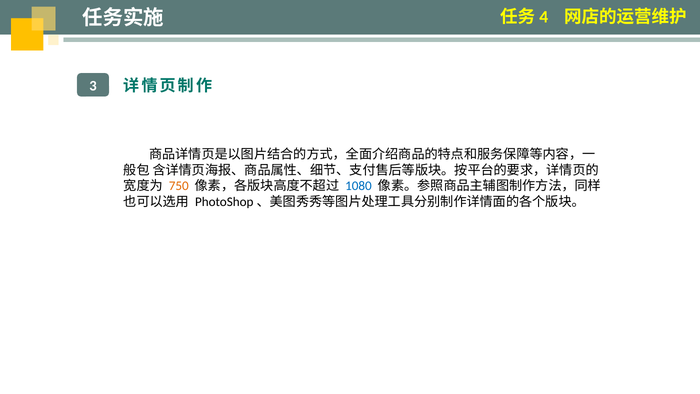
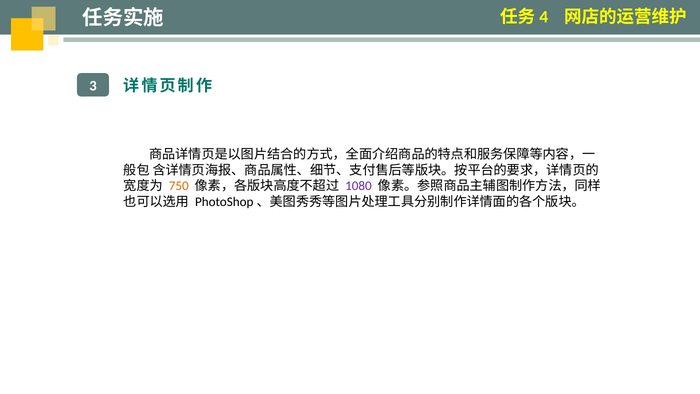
1080 colour: blue -> purple
